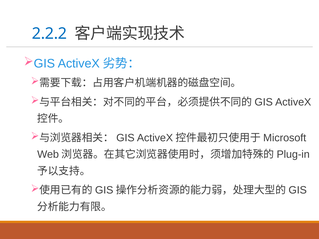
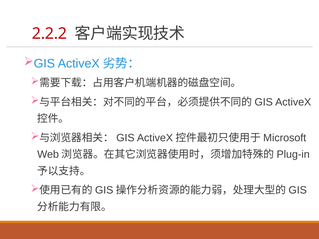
2.2.2 colour: blue -> red
